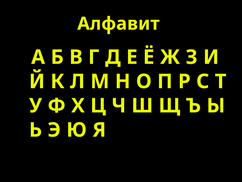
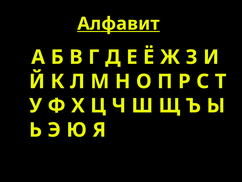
Алфавит underline: none -> present
